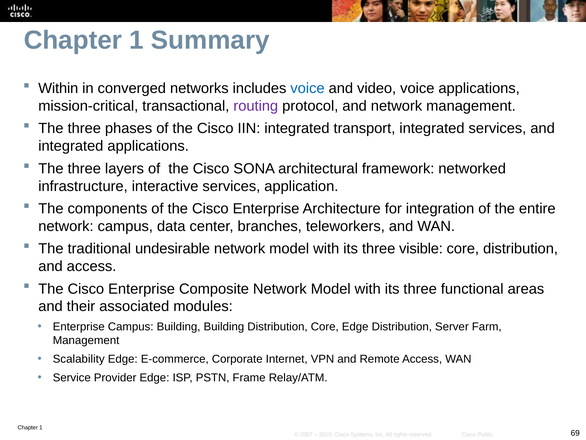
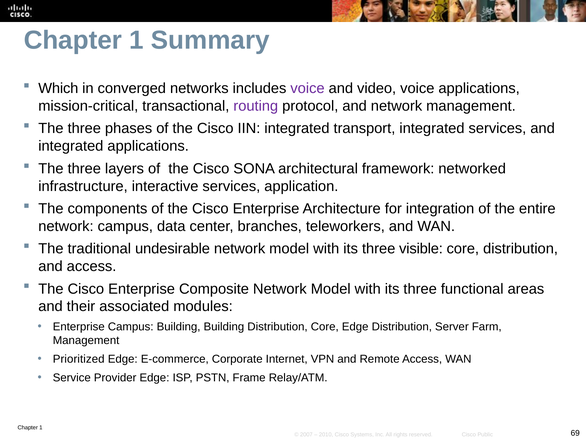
Within: Within -> Which
voice at (307, 88) colour: blue -> purple
Scalability: Scalability -> Prioritized
